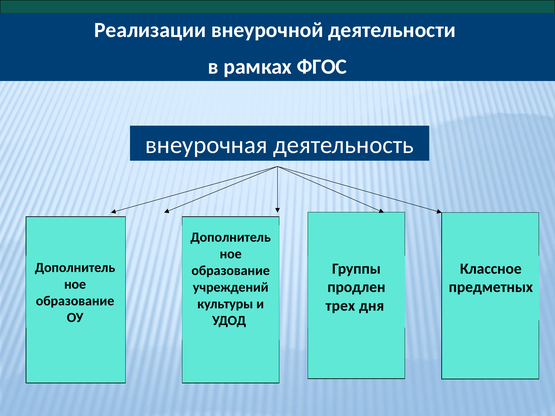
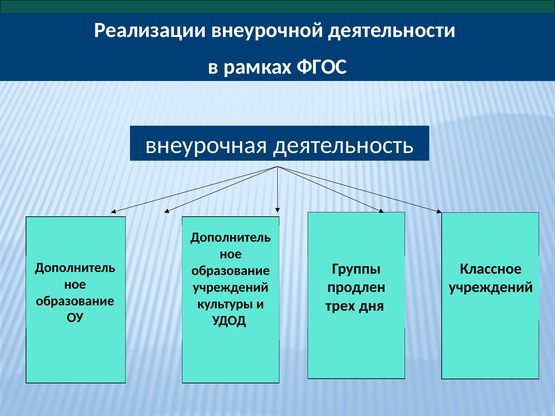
предметных at (491, 287): предметных -> учреждений
